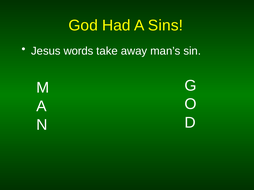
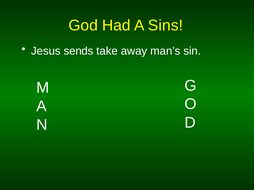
words: words -> sends
